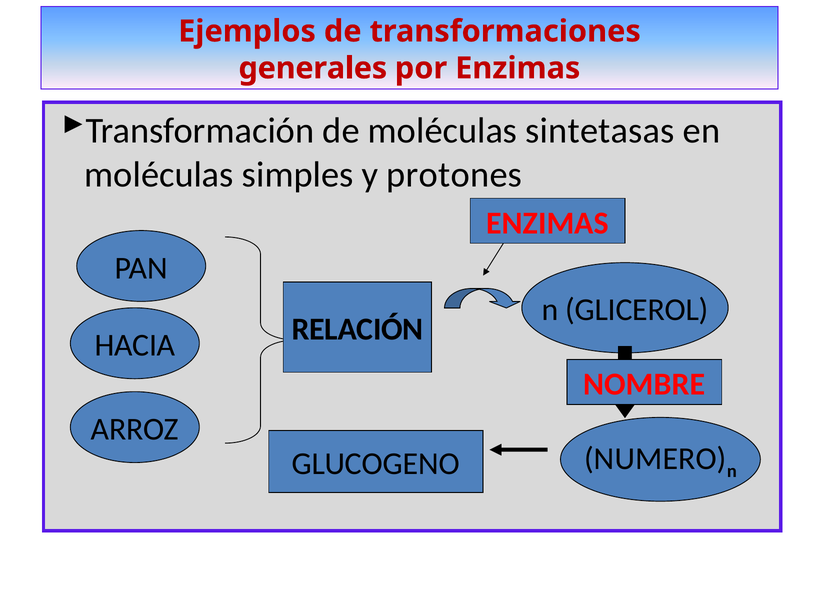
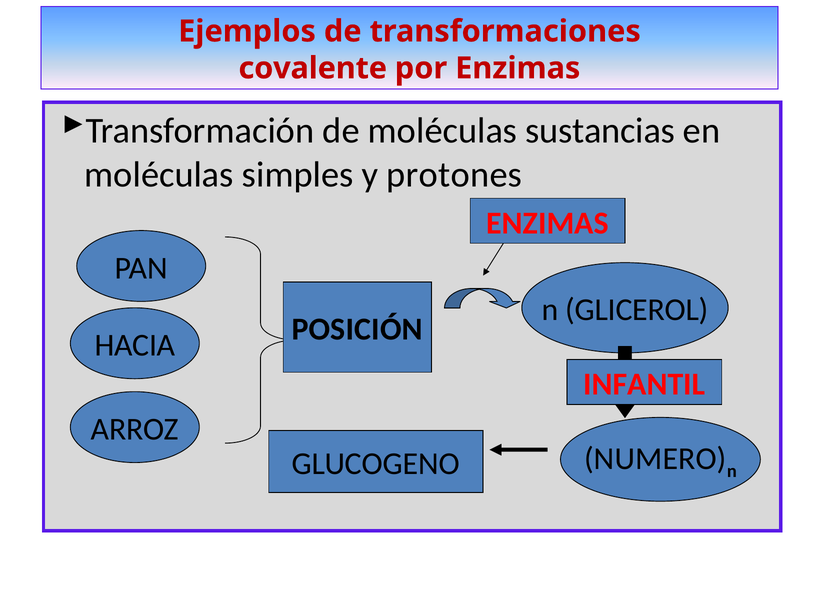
generales: generales -> covalente
sintetasas: sintetasas -> sustancias
RELACIÓN: RELACIÓN -> POSICIÓN
NOMBRE: NOMBRE -> INFANTIL
